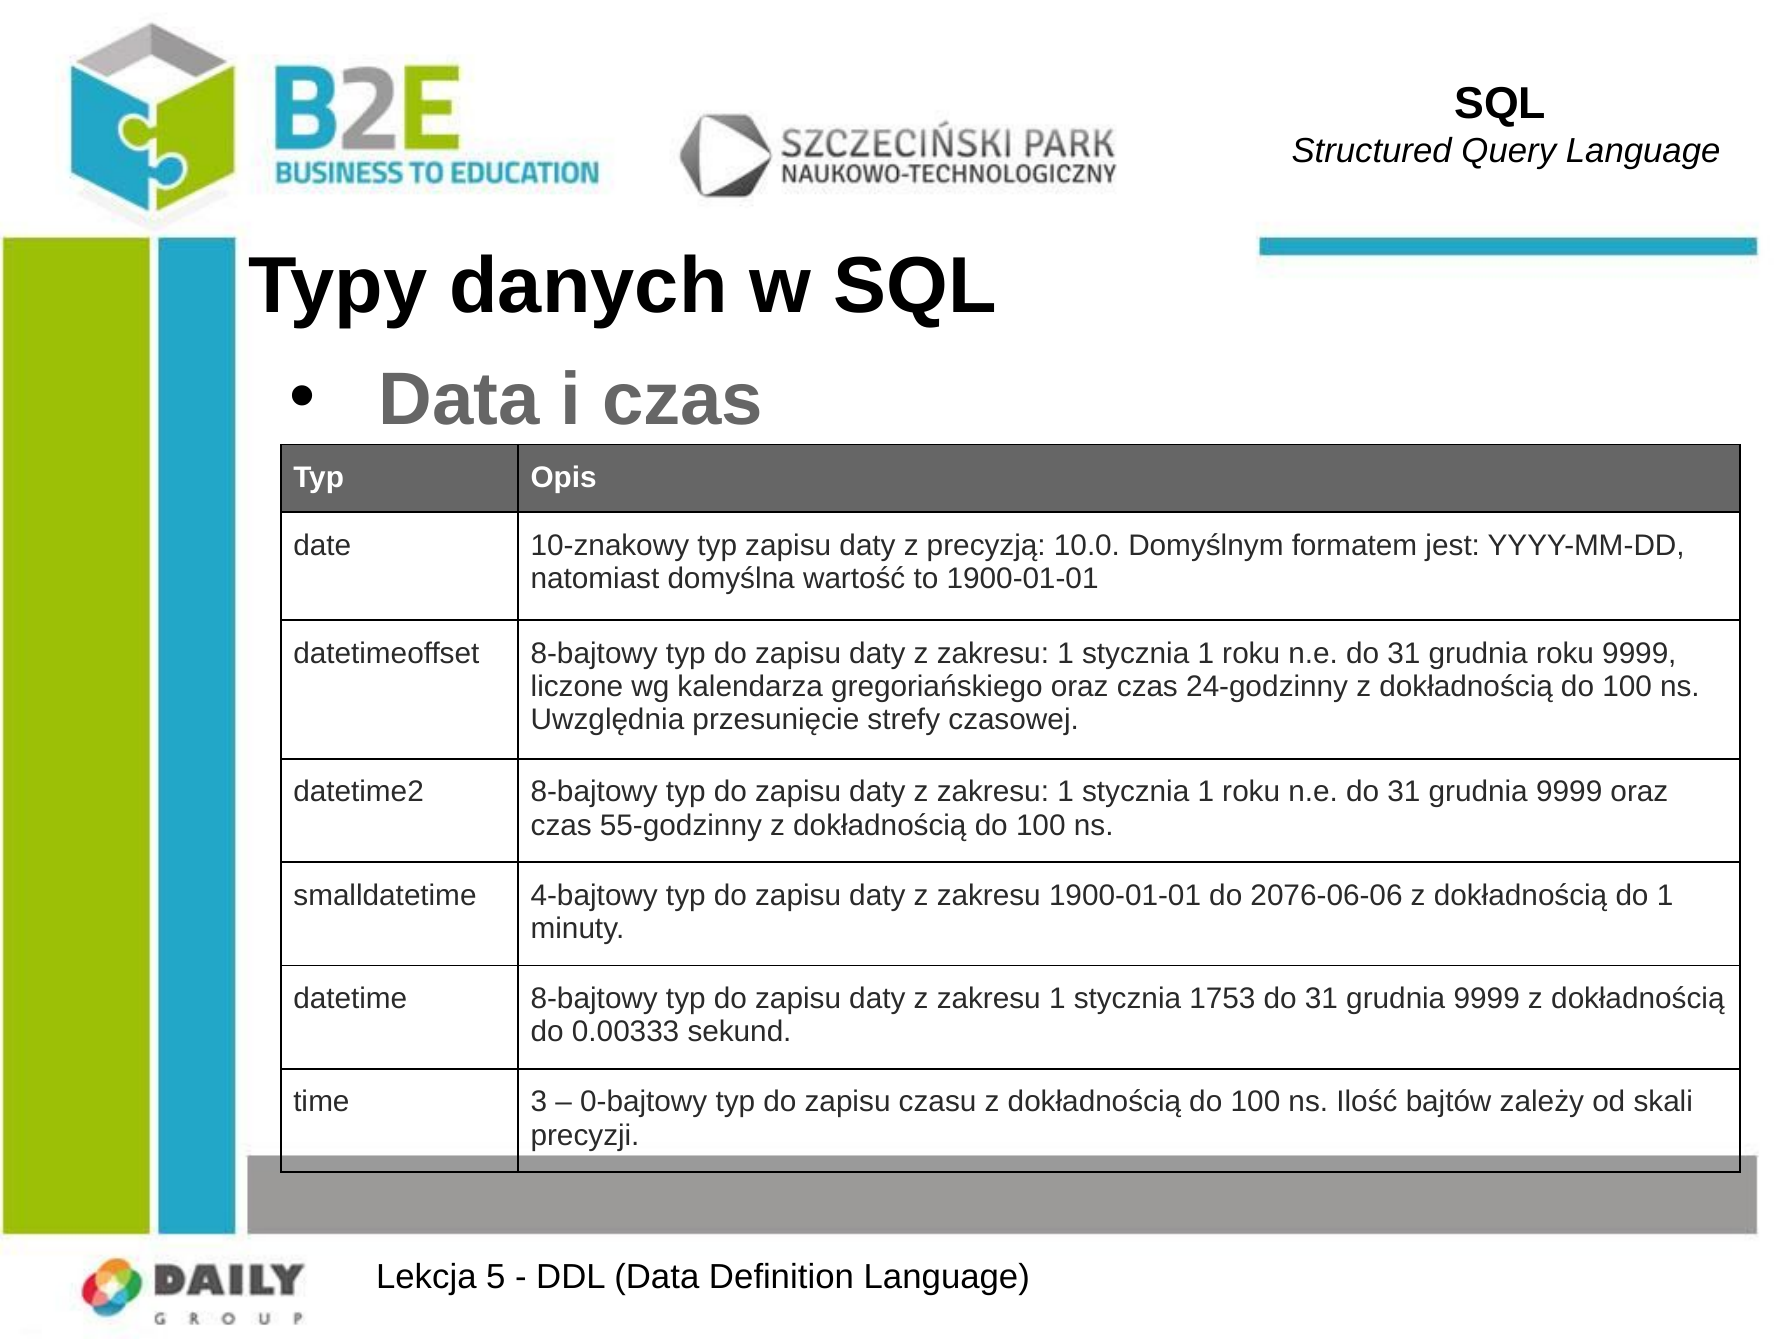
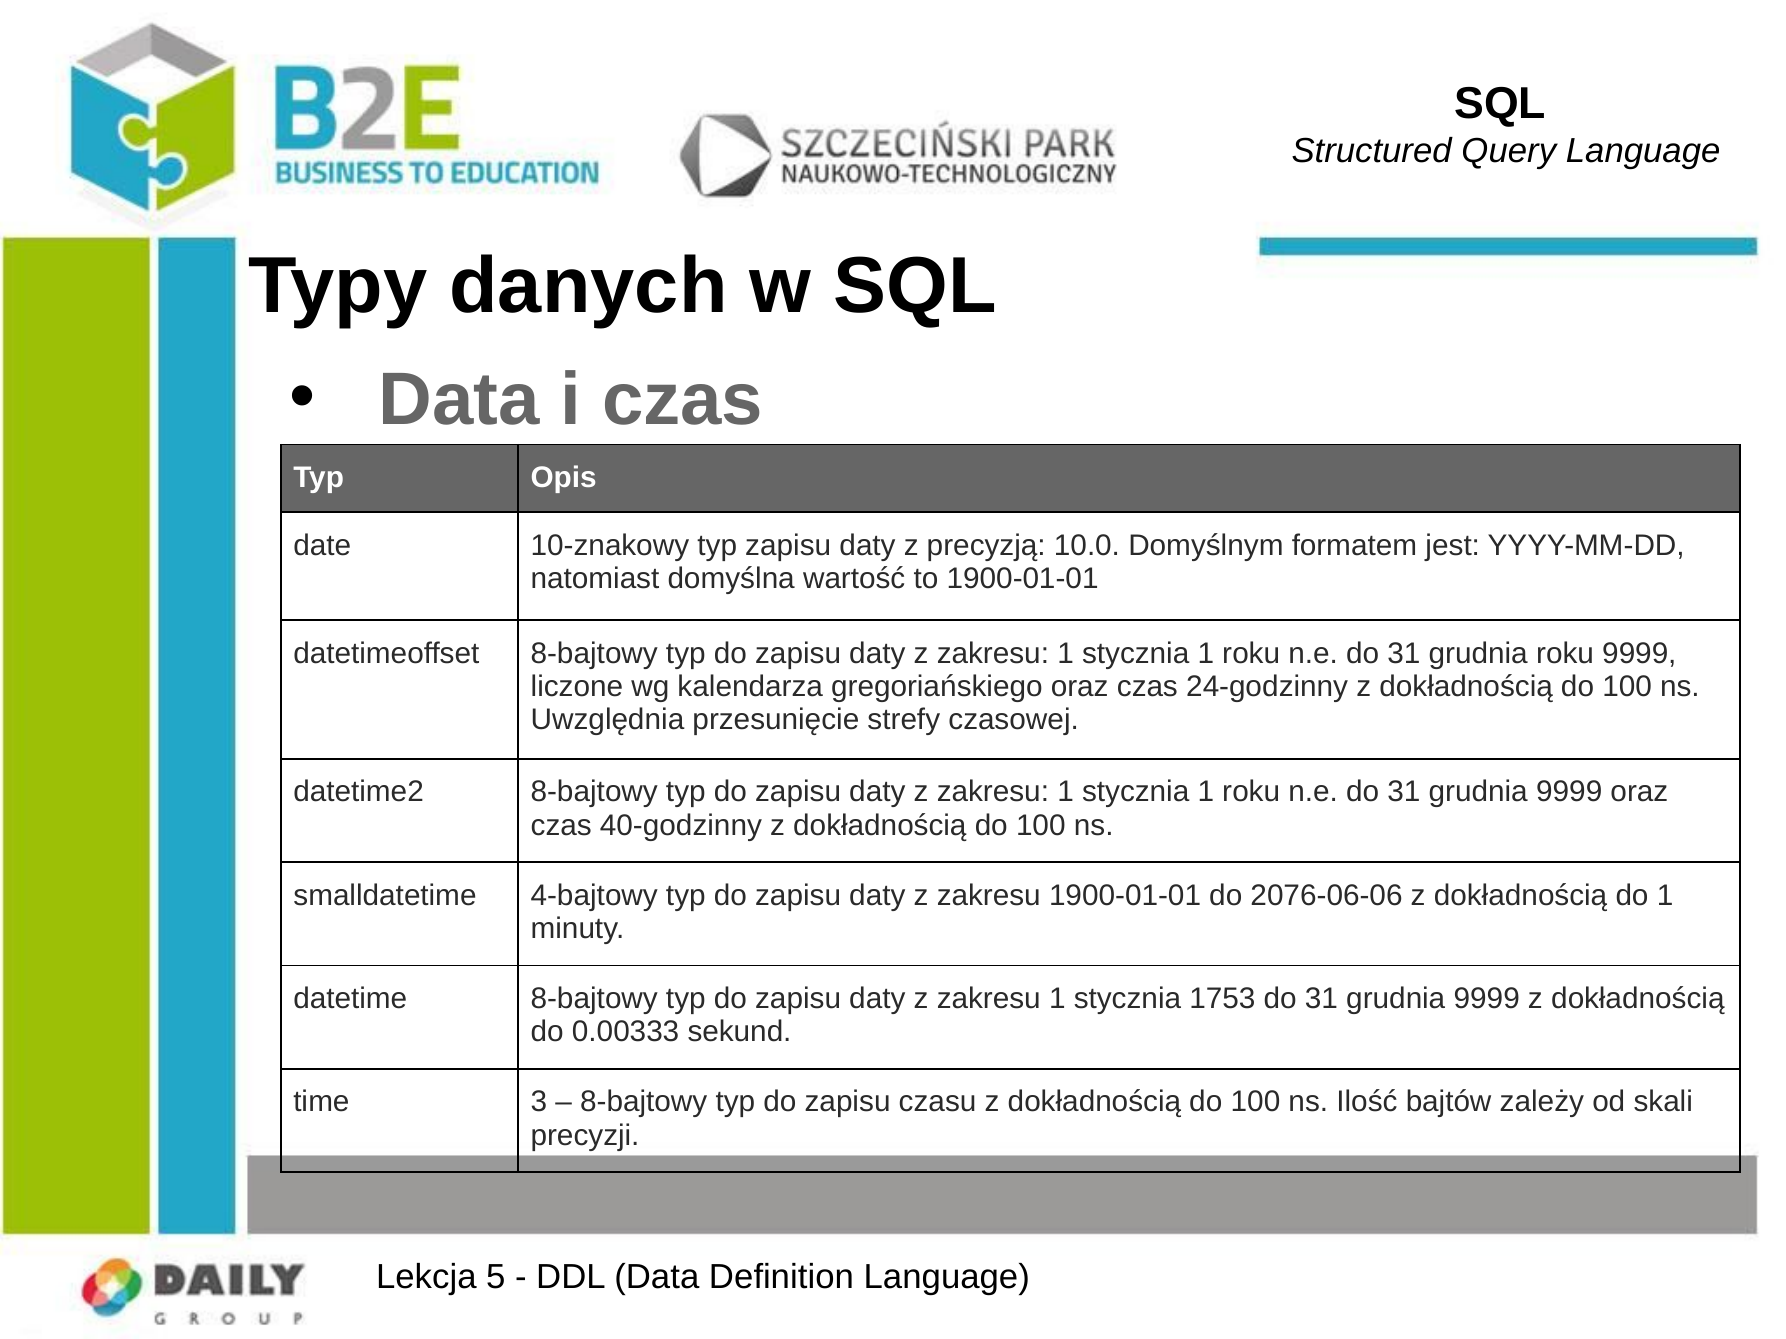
55-godzinny: 55-godzinny -> 40-godzinny
0-bajtowy at (644, 1102): 0-bajtowy -> 8-bajtowy
